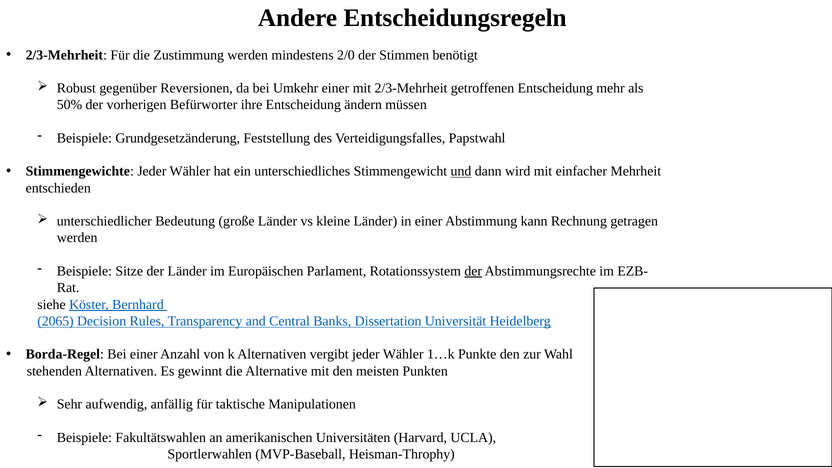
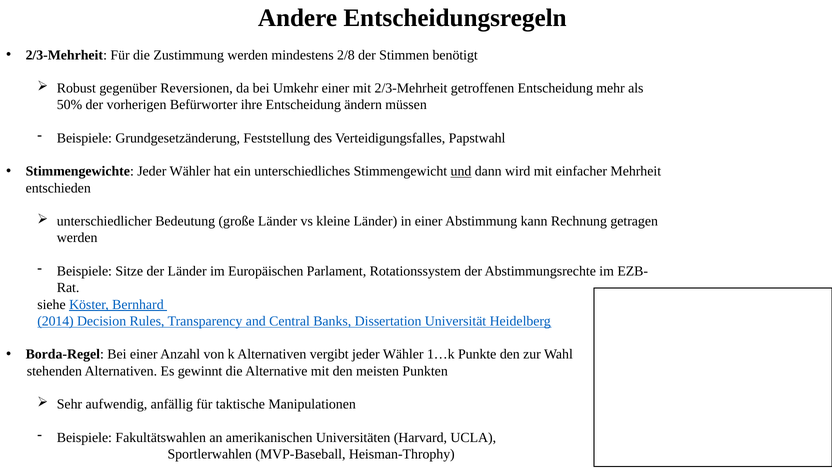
2/0: 2/0 -> 2/8
der at (473, 271) underline: present -> none
2065: 2065 -> 2014
